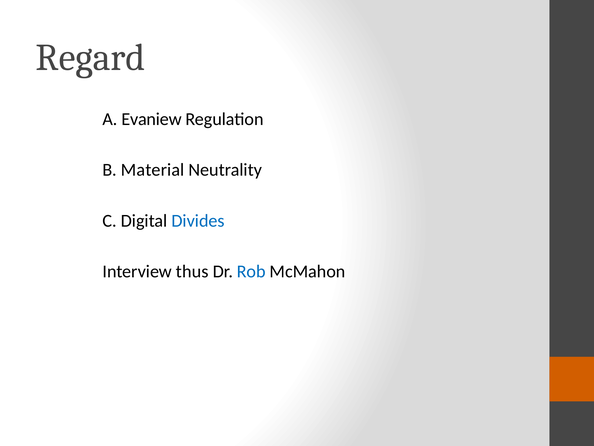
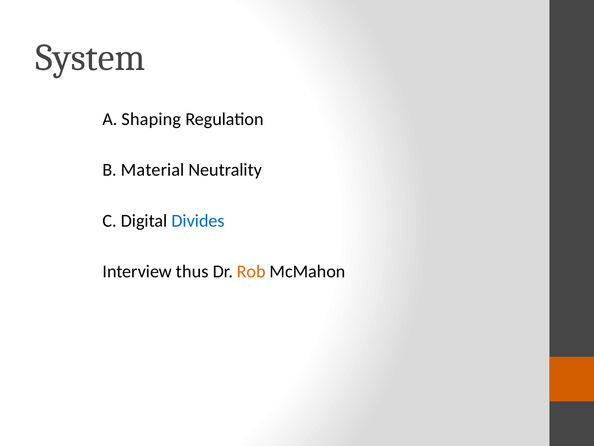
Regard: Regard -> System
Evaniew: Evaniew -> Shaping
Rob colour: blue -> orange
